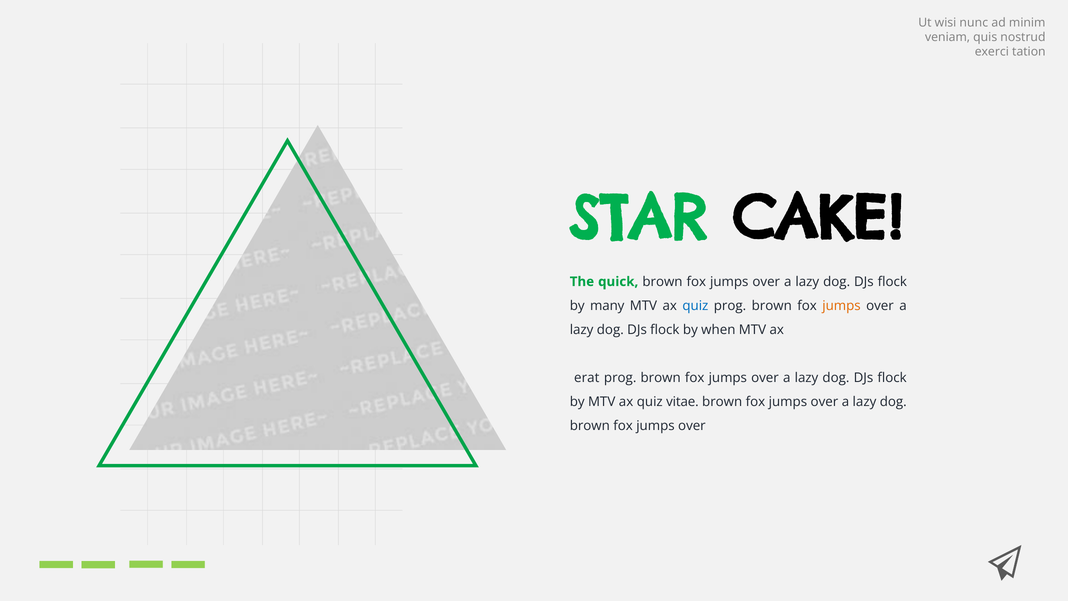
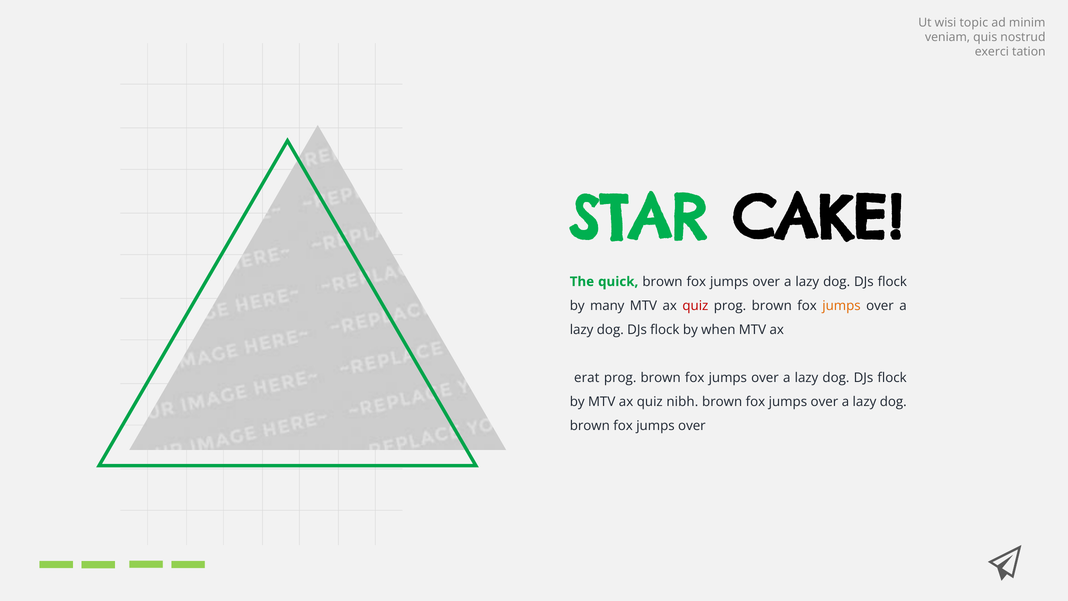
nunc: nunc -> topic
quiz at (695, 306) colour: blue -> red
vitae: vitae -> nibh
